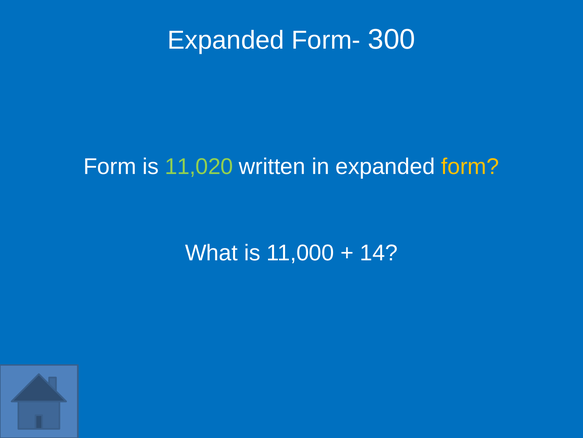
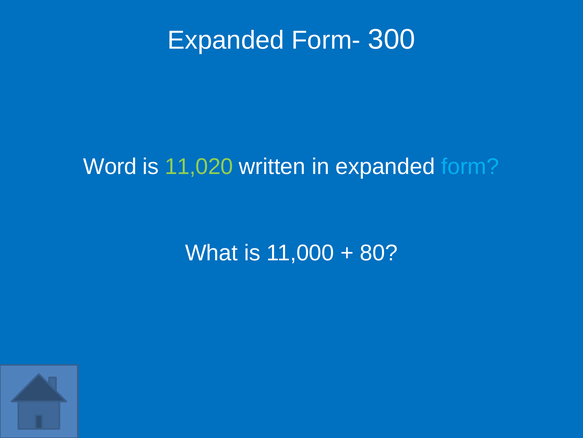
Form at (110, 166): Form -> Word
form at (470, 166) colour: yellow -> light blue
14: 14 -> 80
